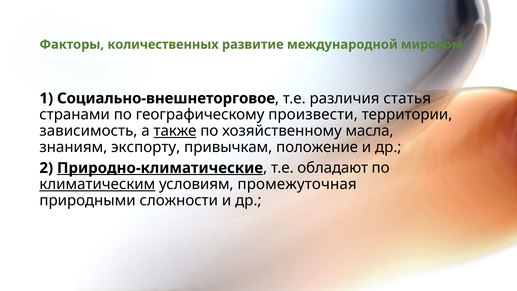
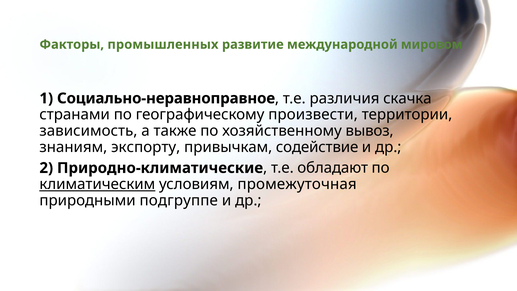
количественных: количественных -> промышленных
Социально-внешнеторговое: Социально-внешнеторговое -> Социально-неравноправное
статья: статья -> скачка
также underline: present -> none
масла: масла -> вывоз
положение: положение -> содействие
Природно-климатические underline: present -> none
сложности: сложности -> подгруппе
